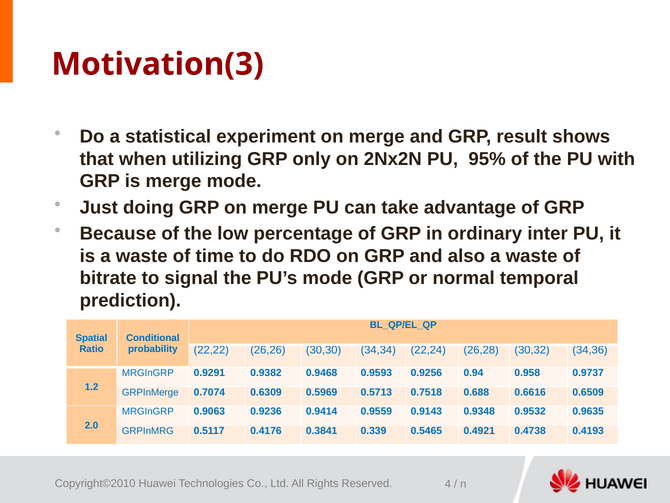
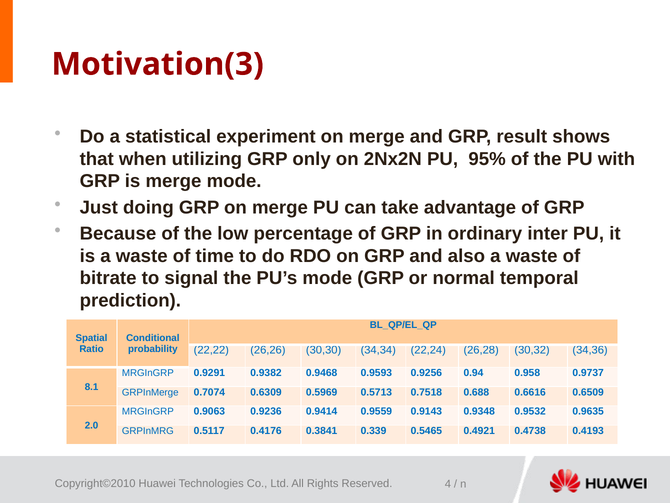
1.2: 1.2 -> 8.1
